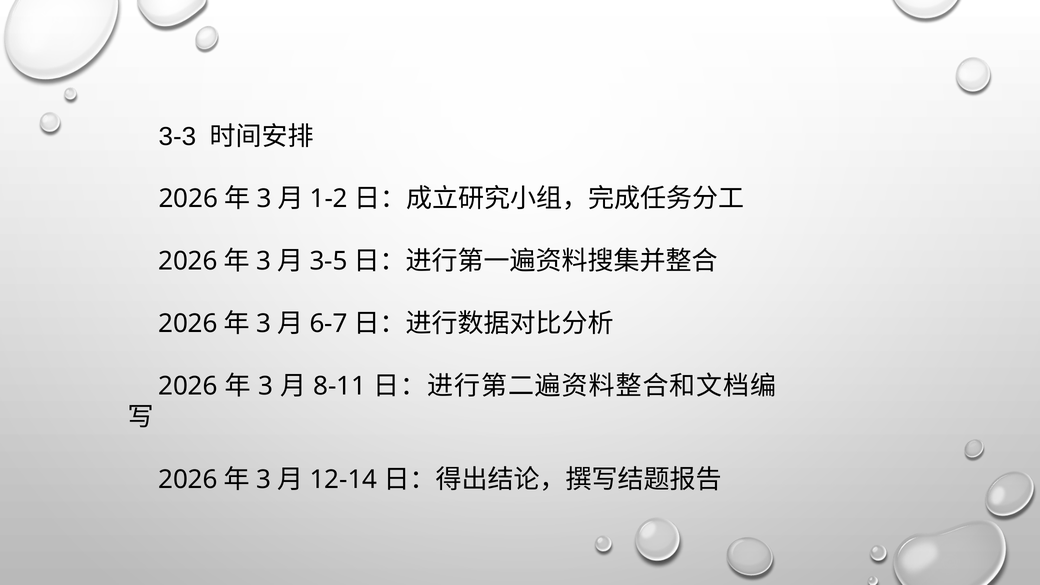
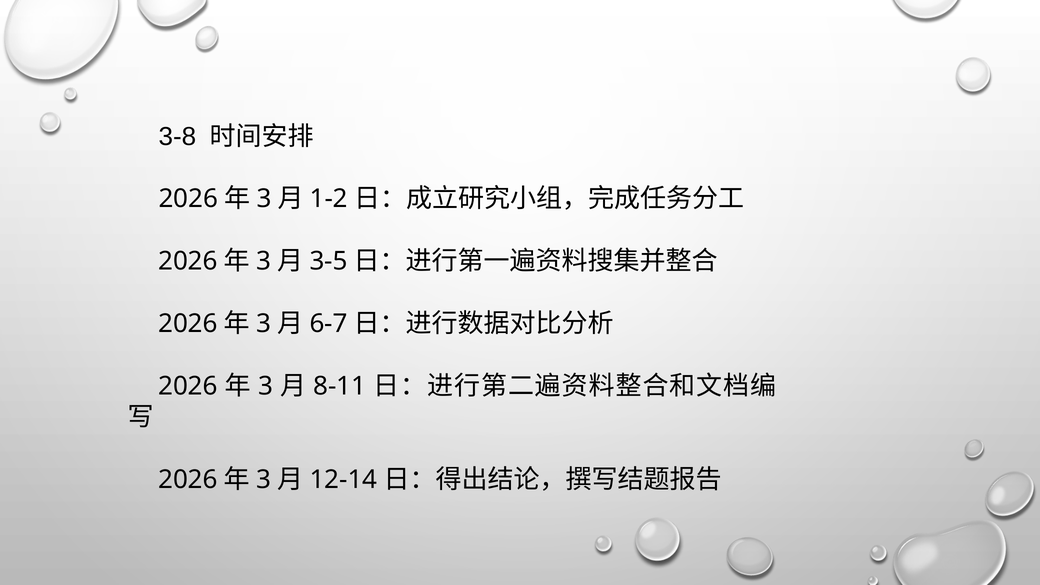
3-3: 3-3 -> 3-8
